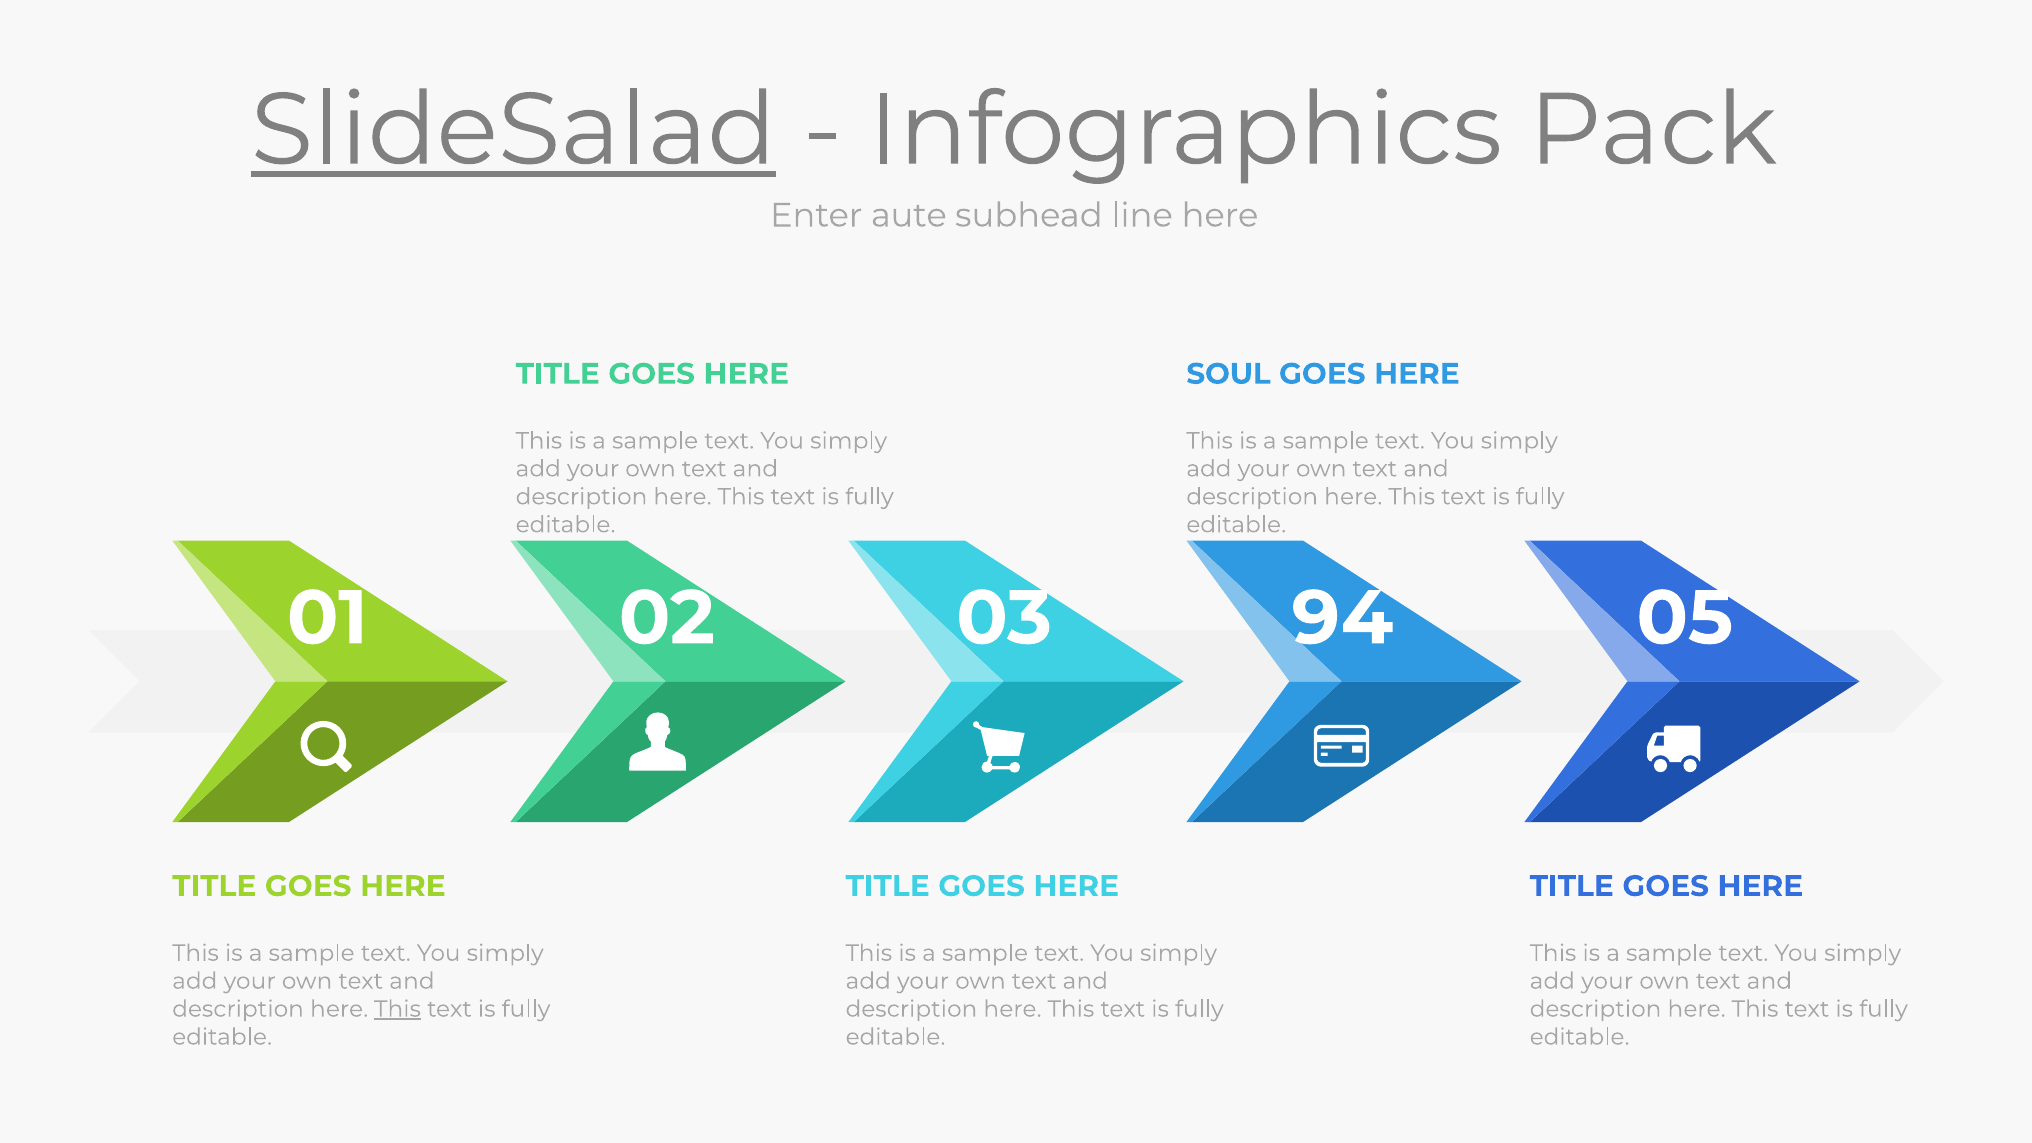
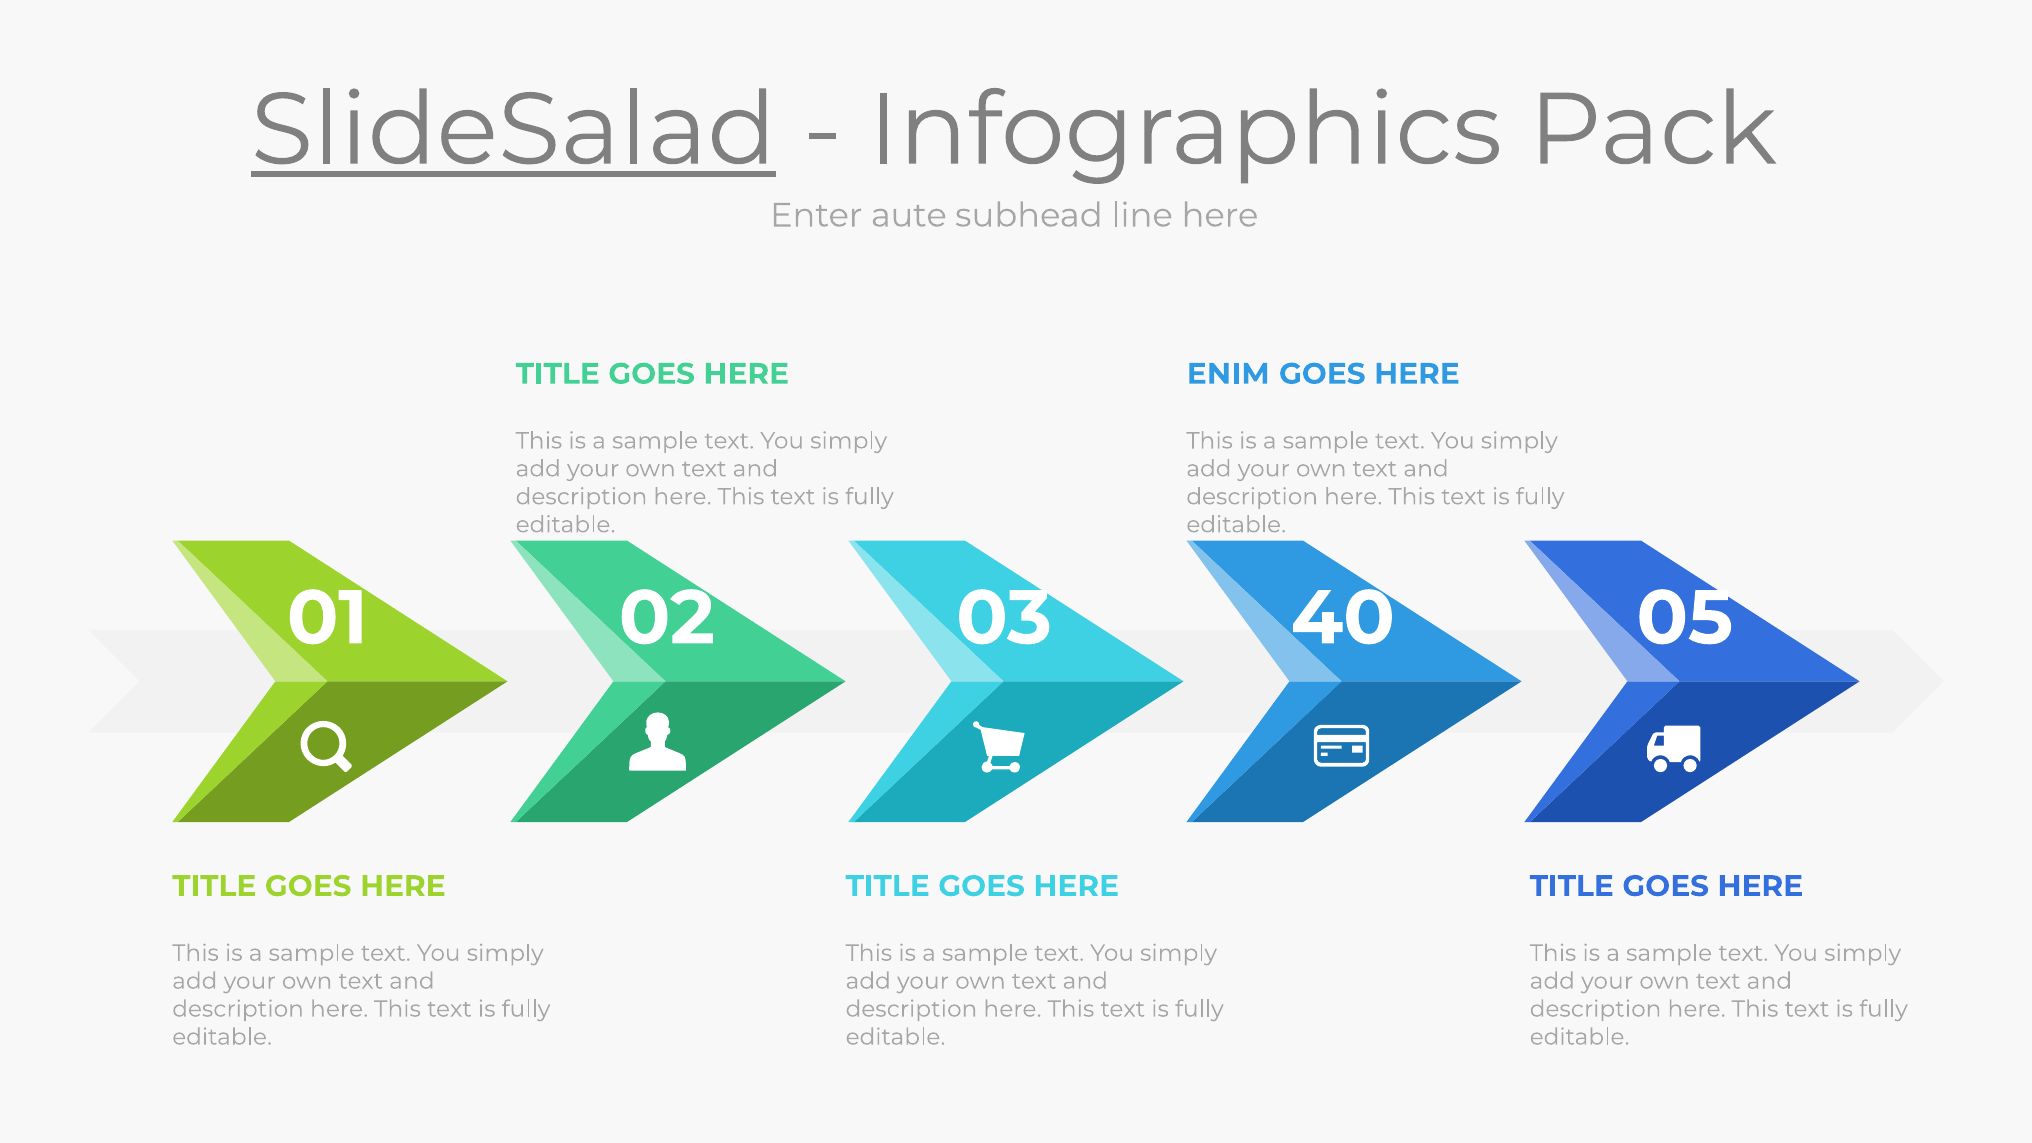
SOUL: SOUL -> ENIM
94: 94 -> 40
This at (398, 1009) underline: present -> none
